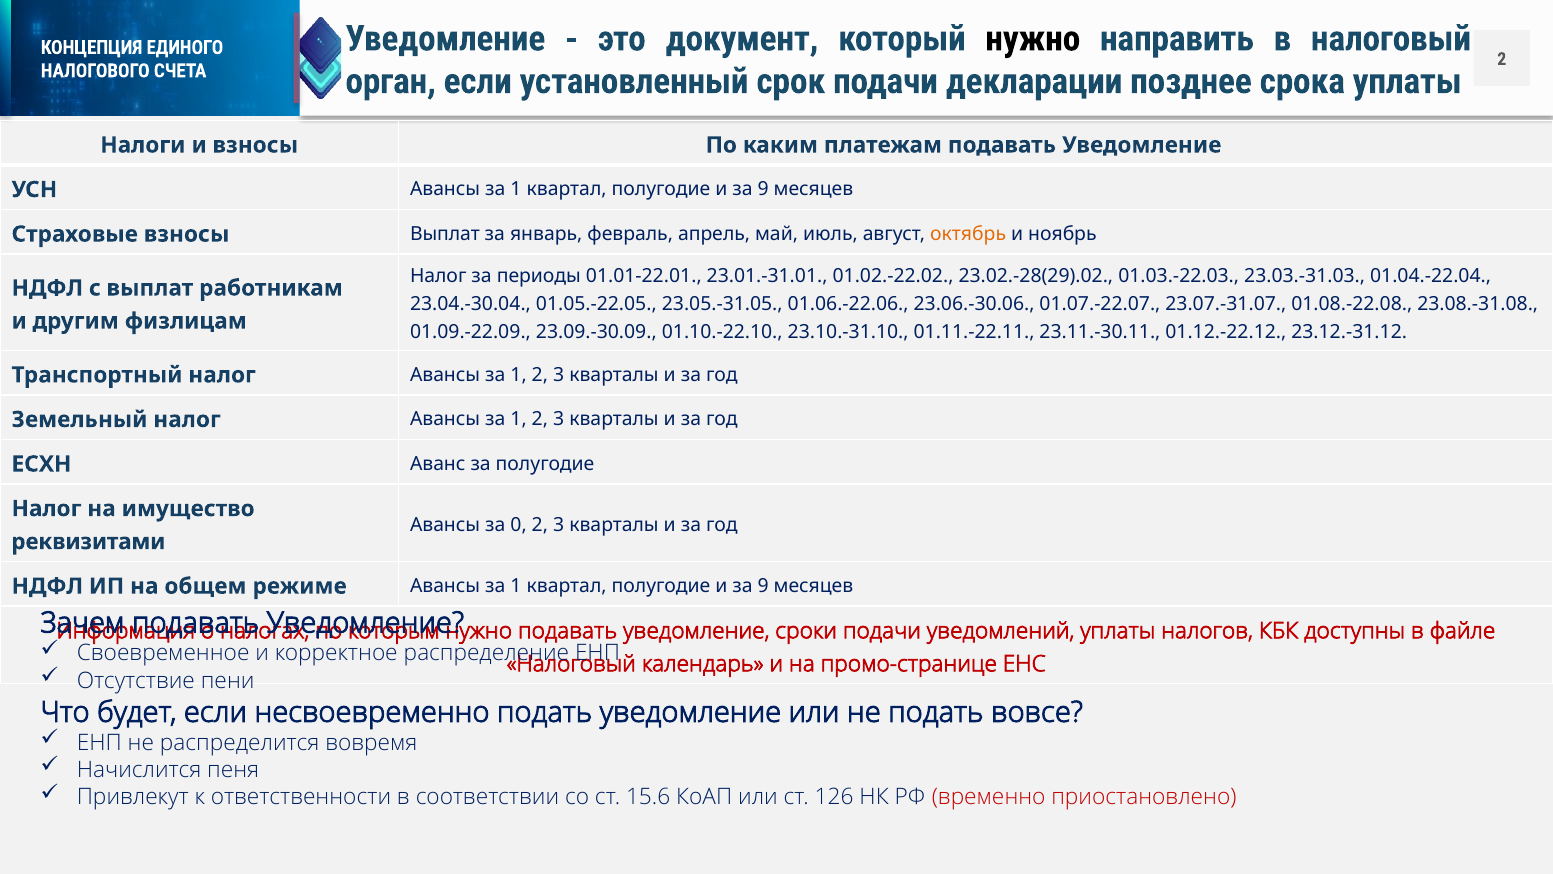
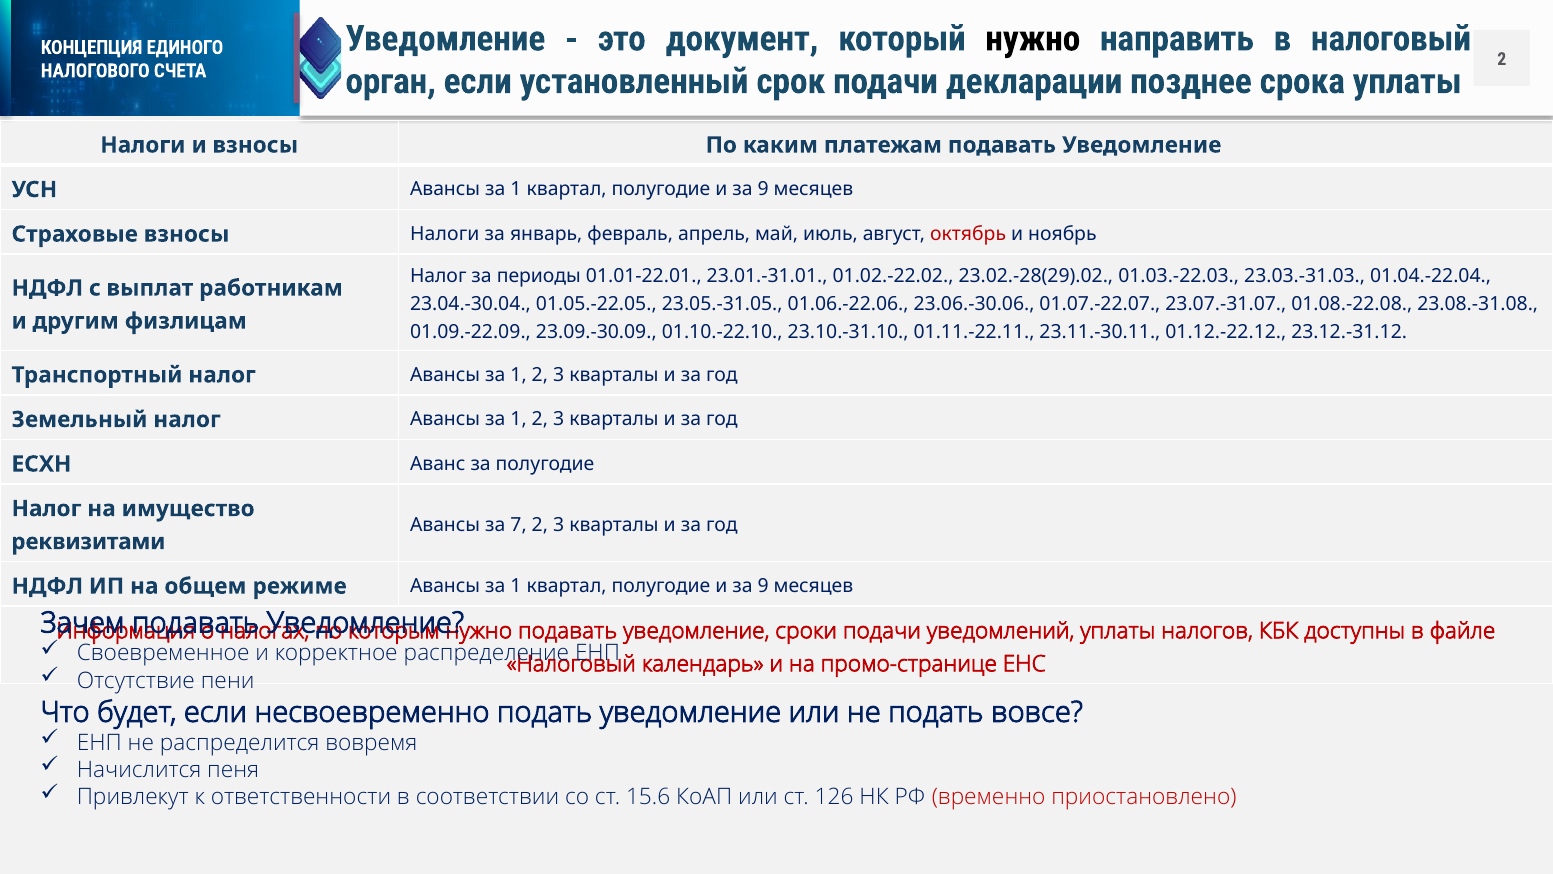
взносы Выплат: Выплат -> Налоги
октябрь colour: orange -> red
0: 0 -> 7
